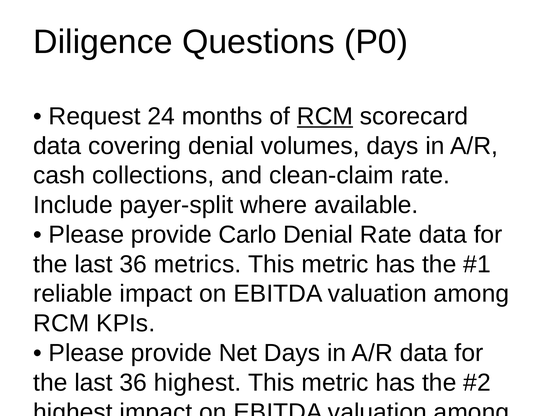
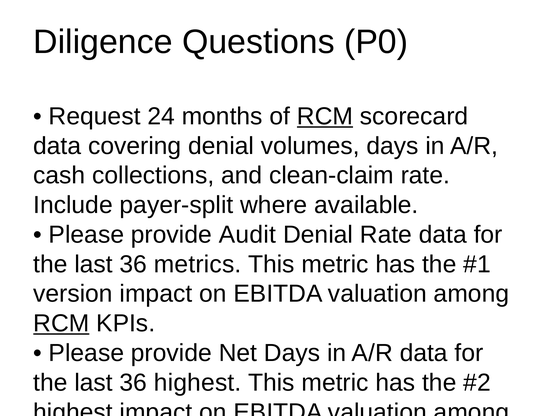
Carlo: Carlo -> Audit
reliable: reliable -> version
RCM at (61, 324) underline: none -> present
